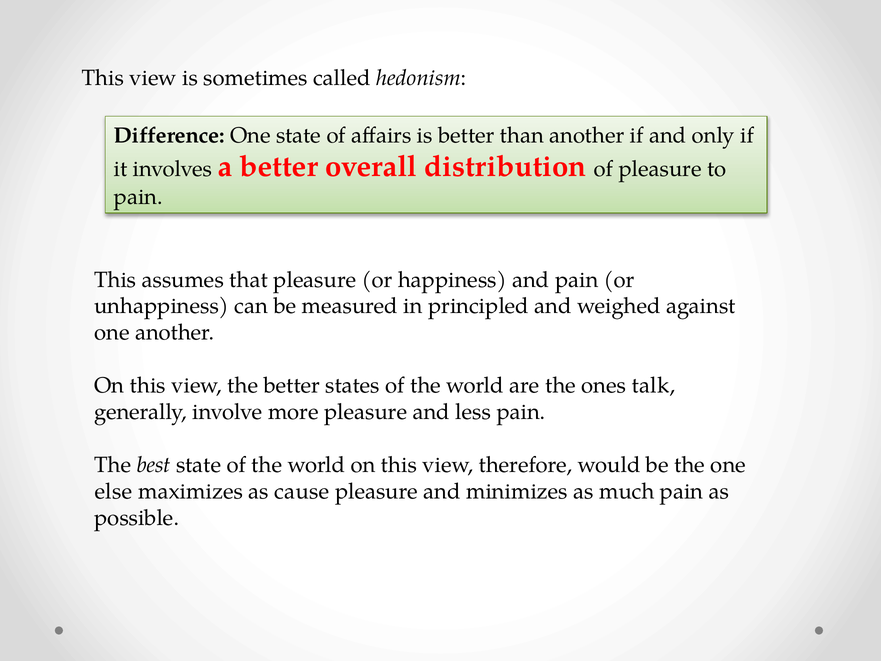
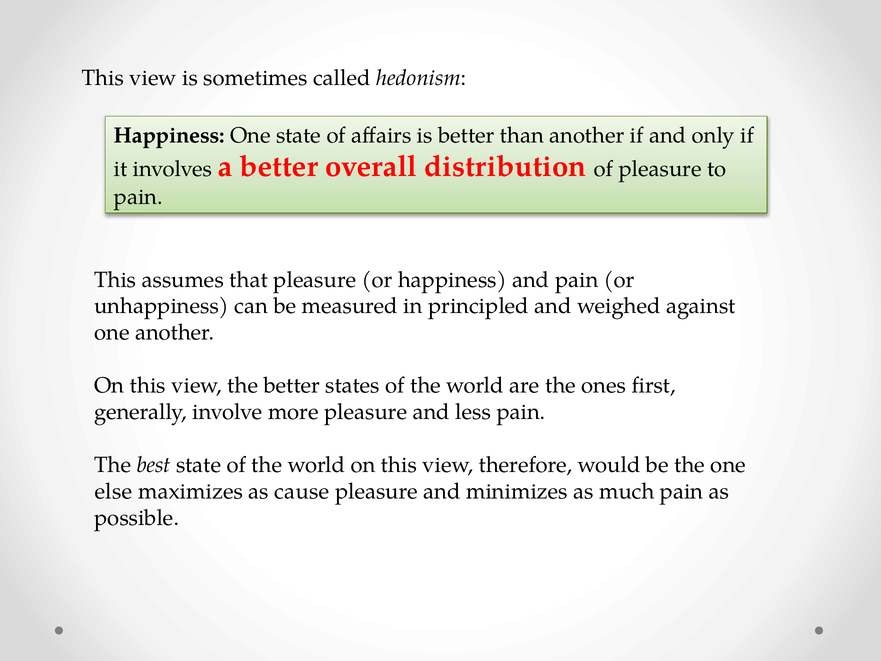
Difference at (169, 135): Difference -> Happiness
talk: talk -> first
